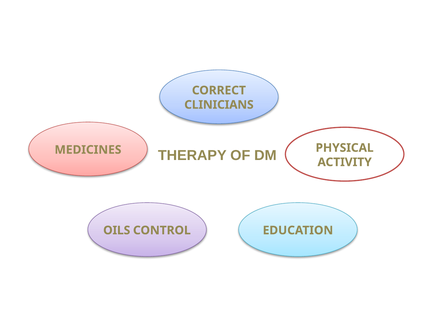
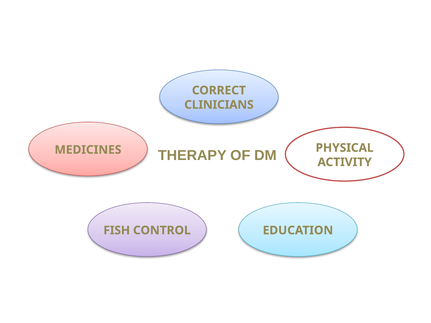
OILS: OILS -> FISH
